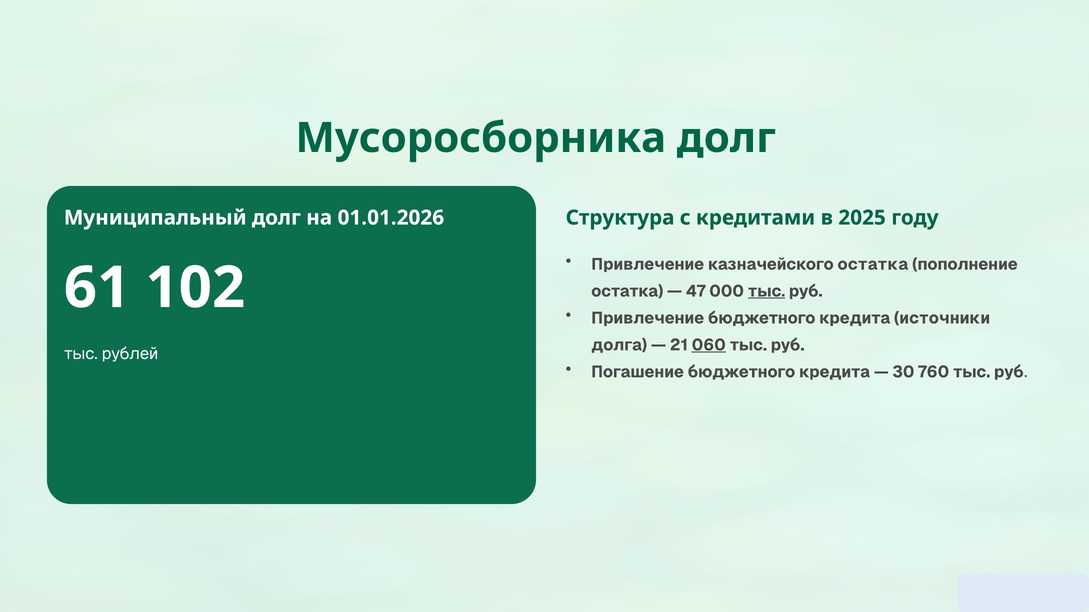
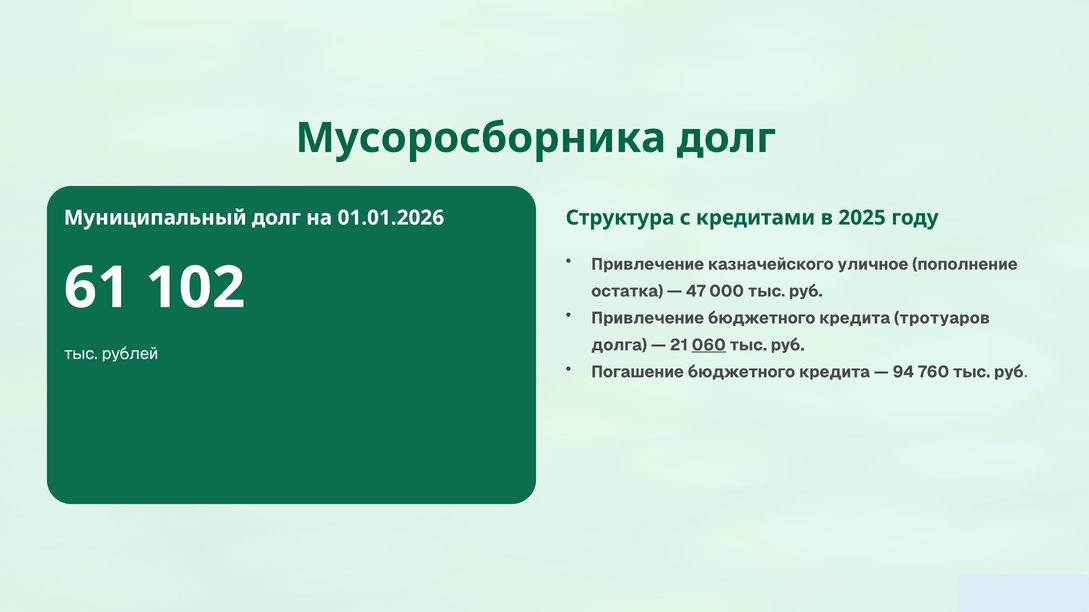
казначейского остатка: остатка -> уличное
тыс at (766, 291) underline: present -> none
источники: источники -> тротуаров
30: 30 -> 94
